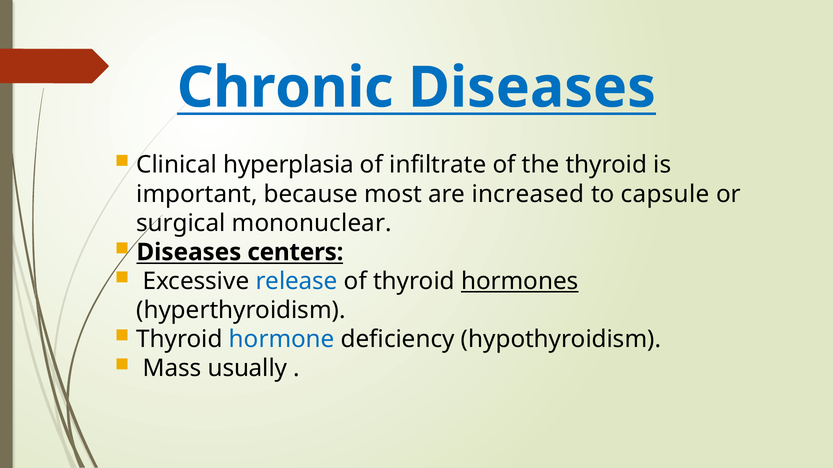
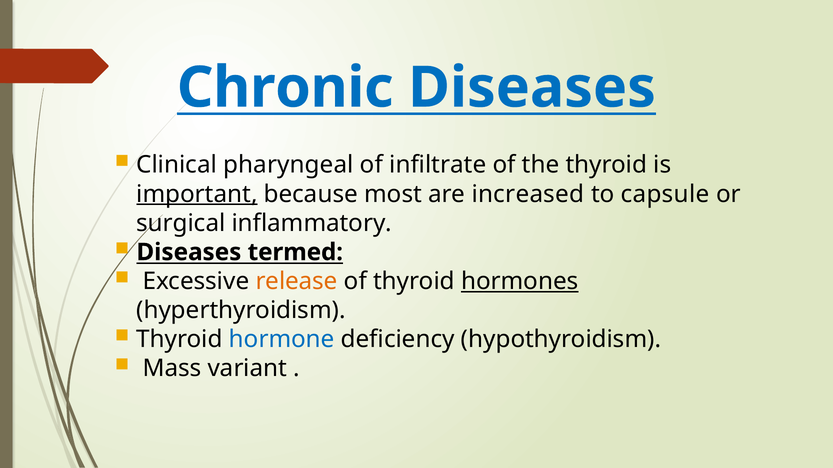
hyperplasia: hyperplasia -> pharyngeal
important underline: none -> present
mononuclear: mononuclear -> inflammatory
centers: centers -> termed
release colour: blue -> orange
usually: usually -> variant
